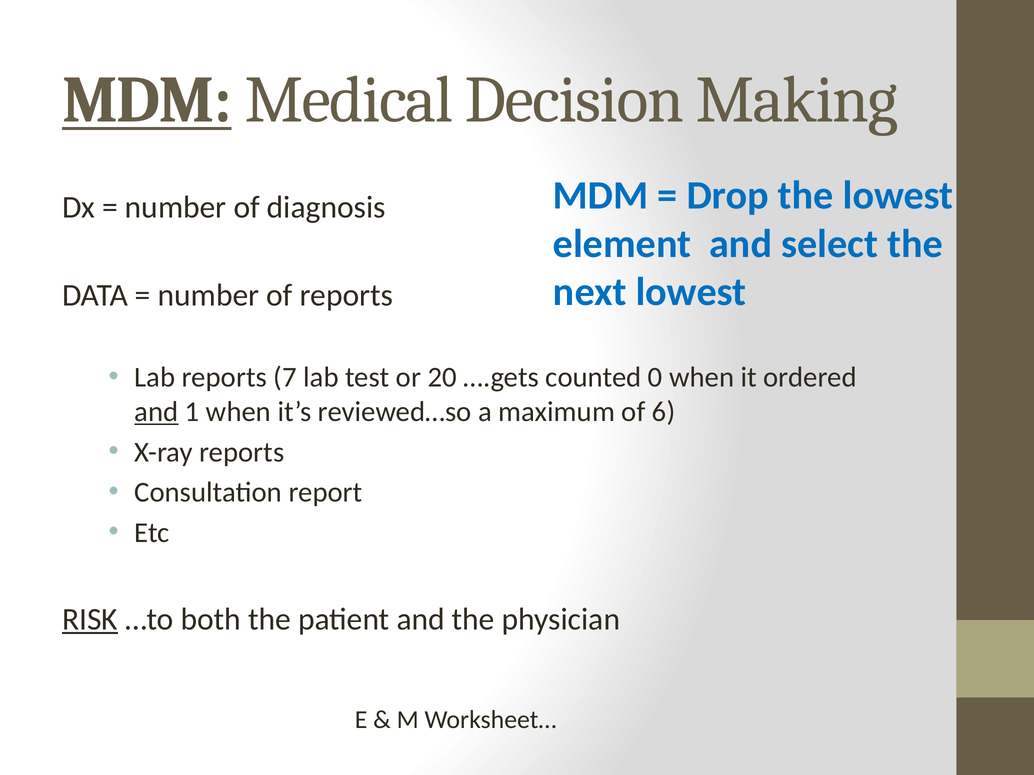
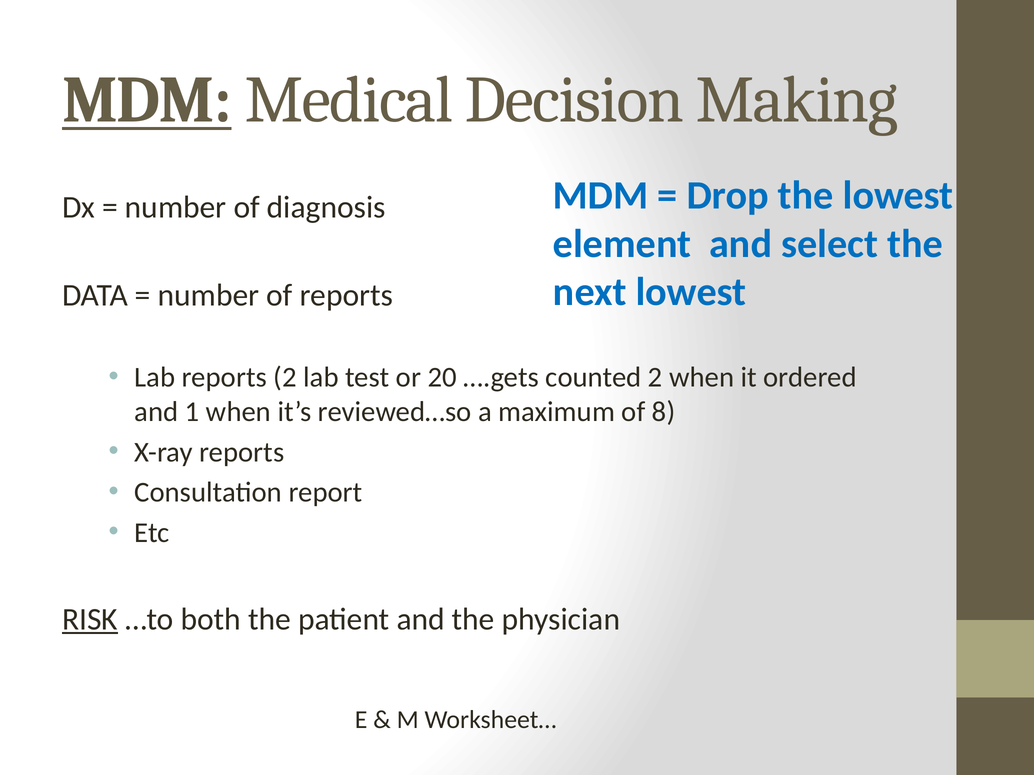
reports 7: 7 -> 2
counted 0: 0 -> 2
and at (156, 412) underline: present -> none
6: 6 -> 8
